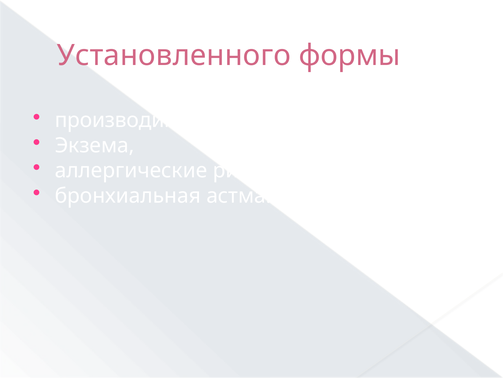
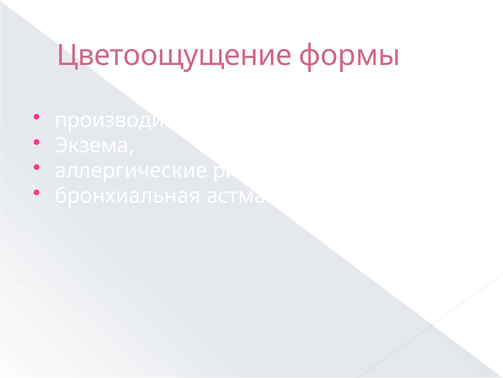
Установленного: Установленного -> Цветоощущение
